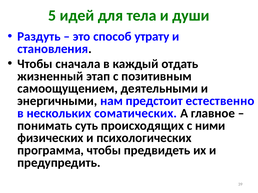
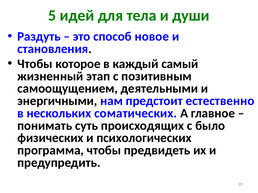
утрату: утрату -> новое
сначала: сначала -> которое
отдать: отдать -> самый
ними: ними -> было
